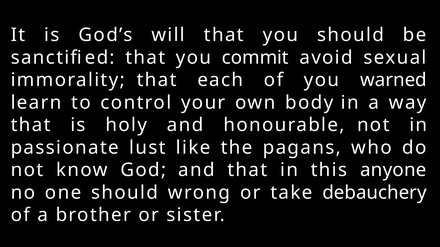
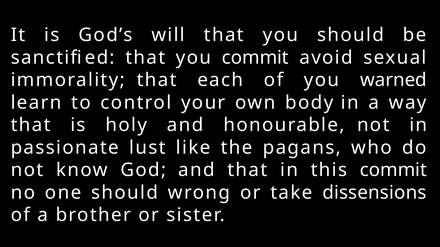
this anyone: anyone -> commit
debauchery: debauchery -> dissensions
